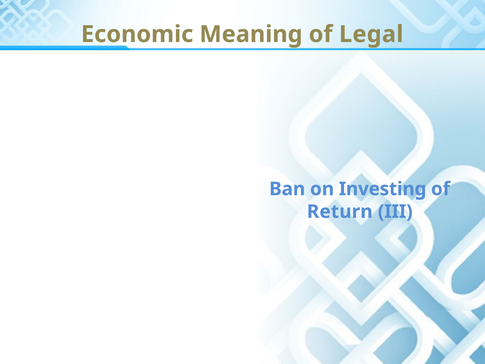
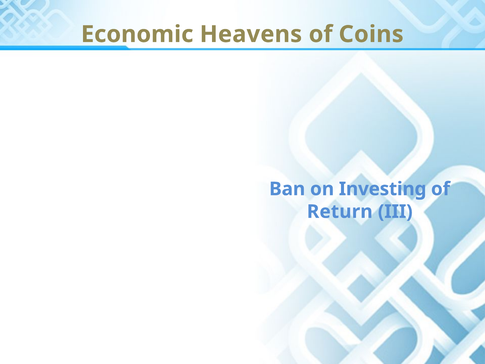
Meaning: Meaning -> Heavens
Legal: Legal -> Coins
